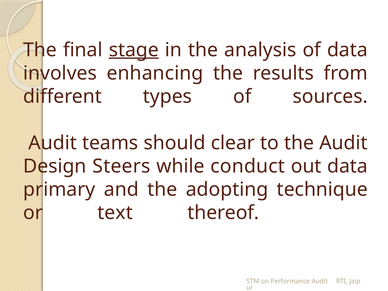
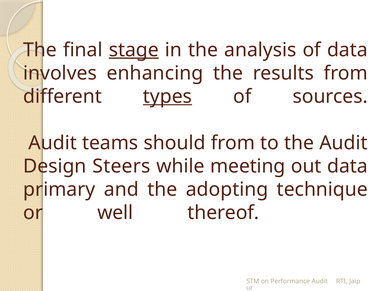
types underline: none -> present
should clear: clear -> from
conduct: conduct -> meeting
text: text -> well
